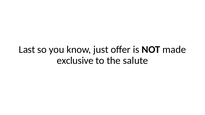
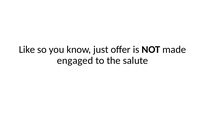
Last: Last -> Like
exclusive: exclusive -> engaged
